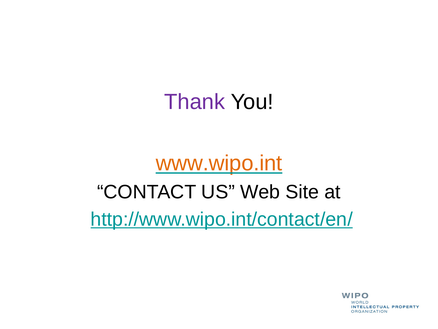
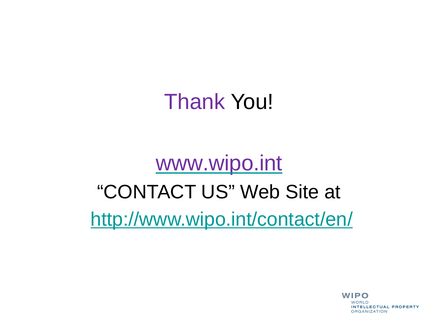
www.wipo.int colour: orange -> purple
